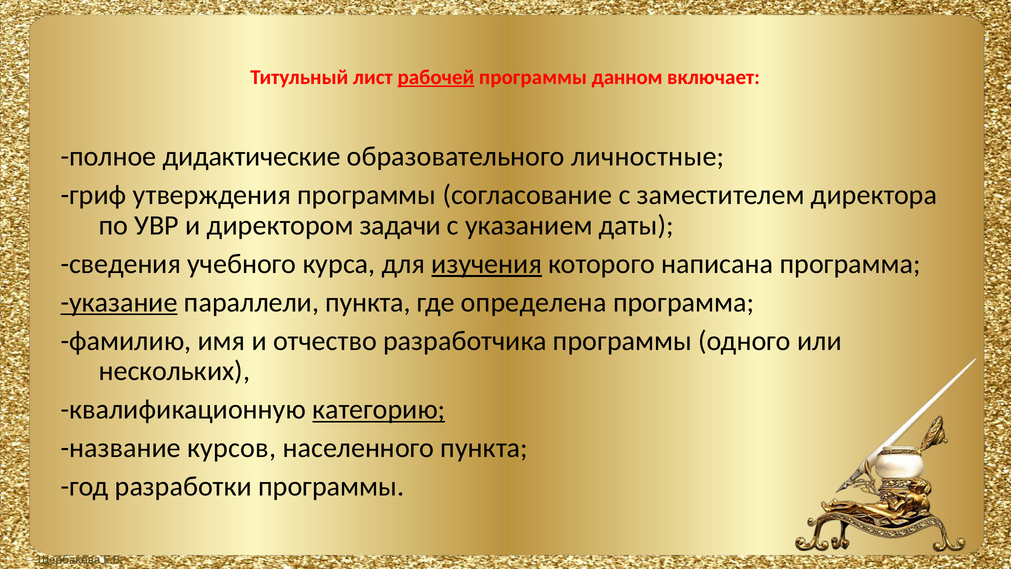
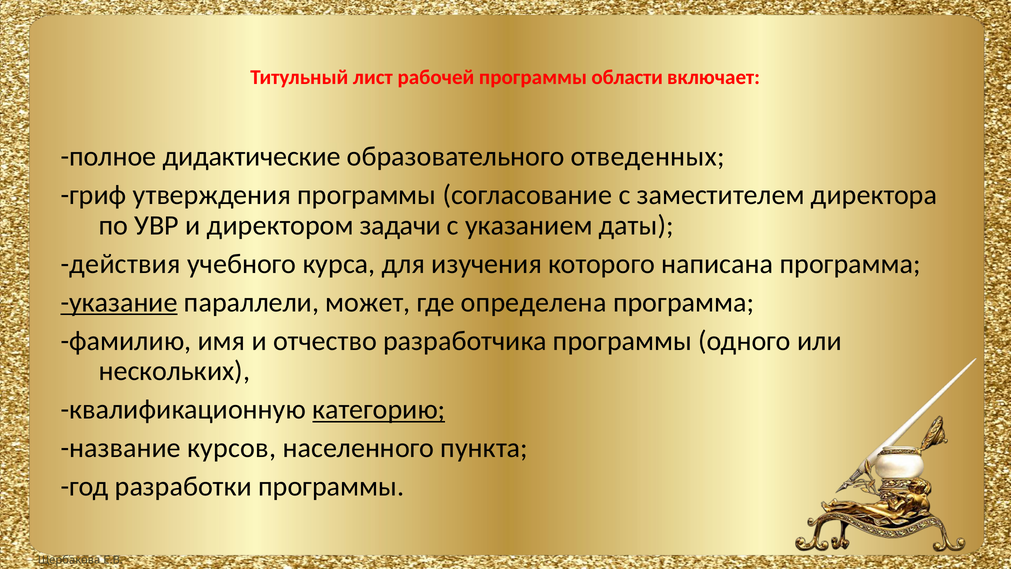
рабочей underline: present -> none
данном: данном -> области
личностные: личностные -> отведенных
сведения: сведения -> действия
изучения underline: present -> none
параллели пункта: пункта -> может
